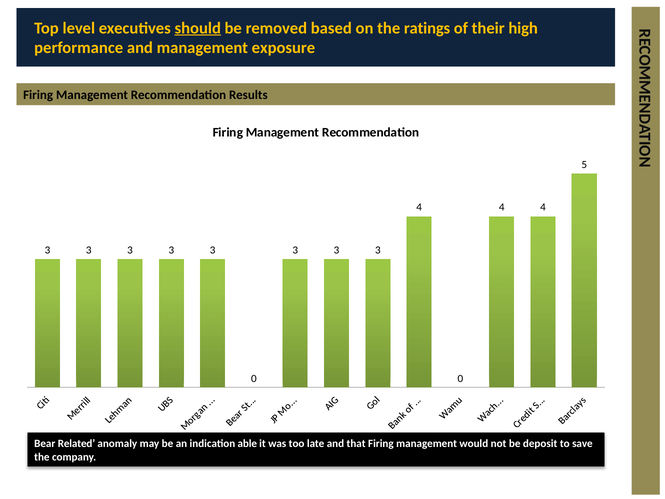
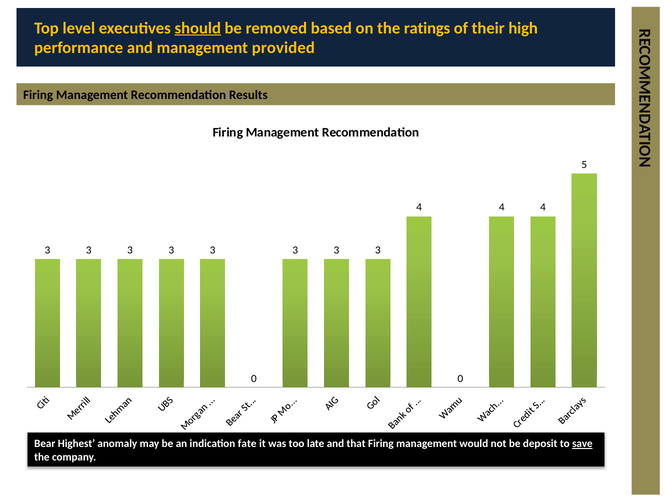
exposure: exposure -> provided
Related: Related -> Highest
able: able -> fate
save underline: none -> present
